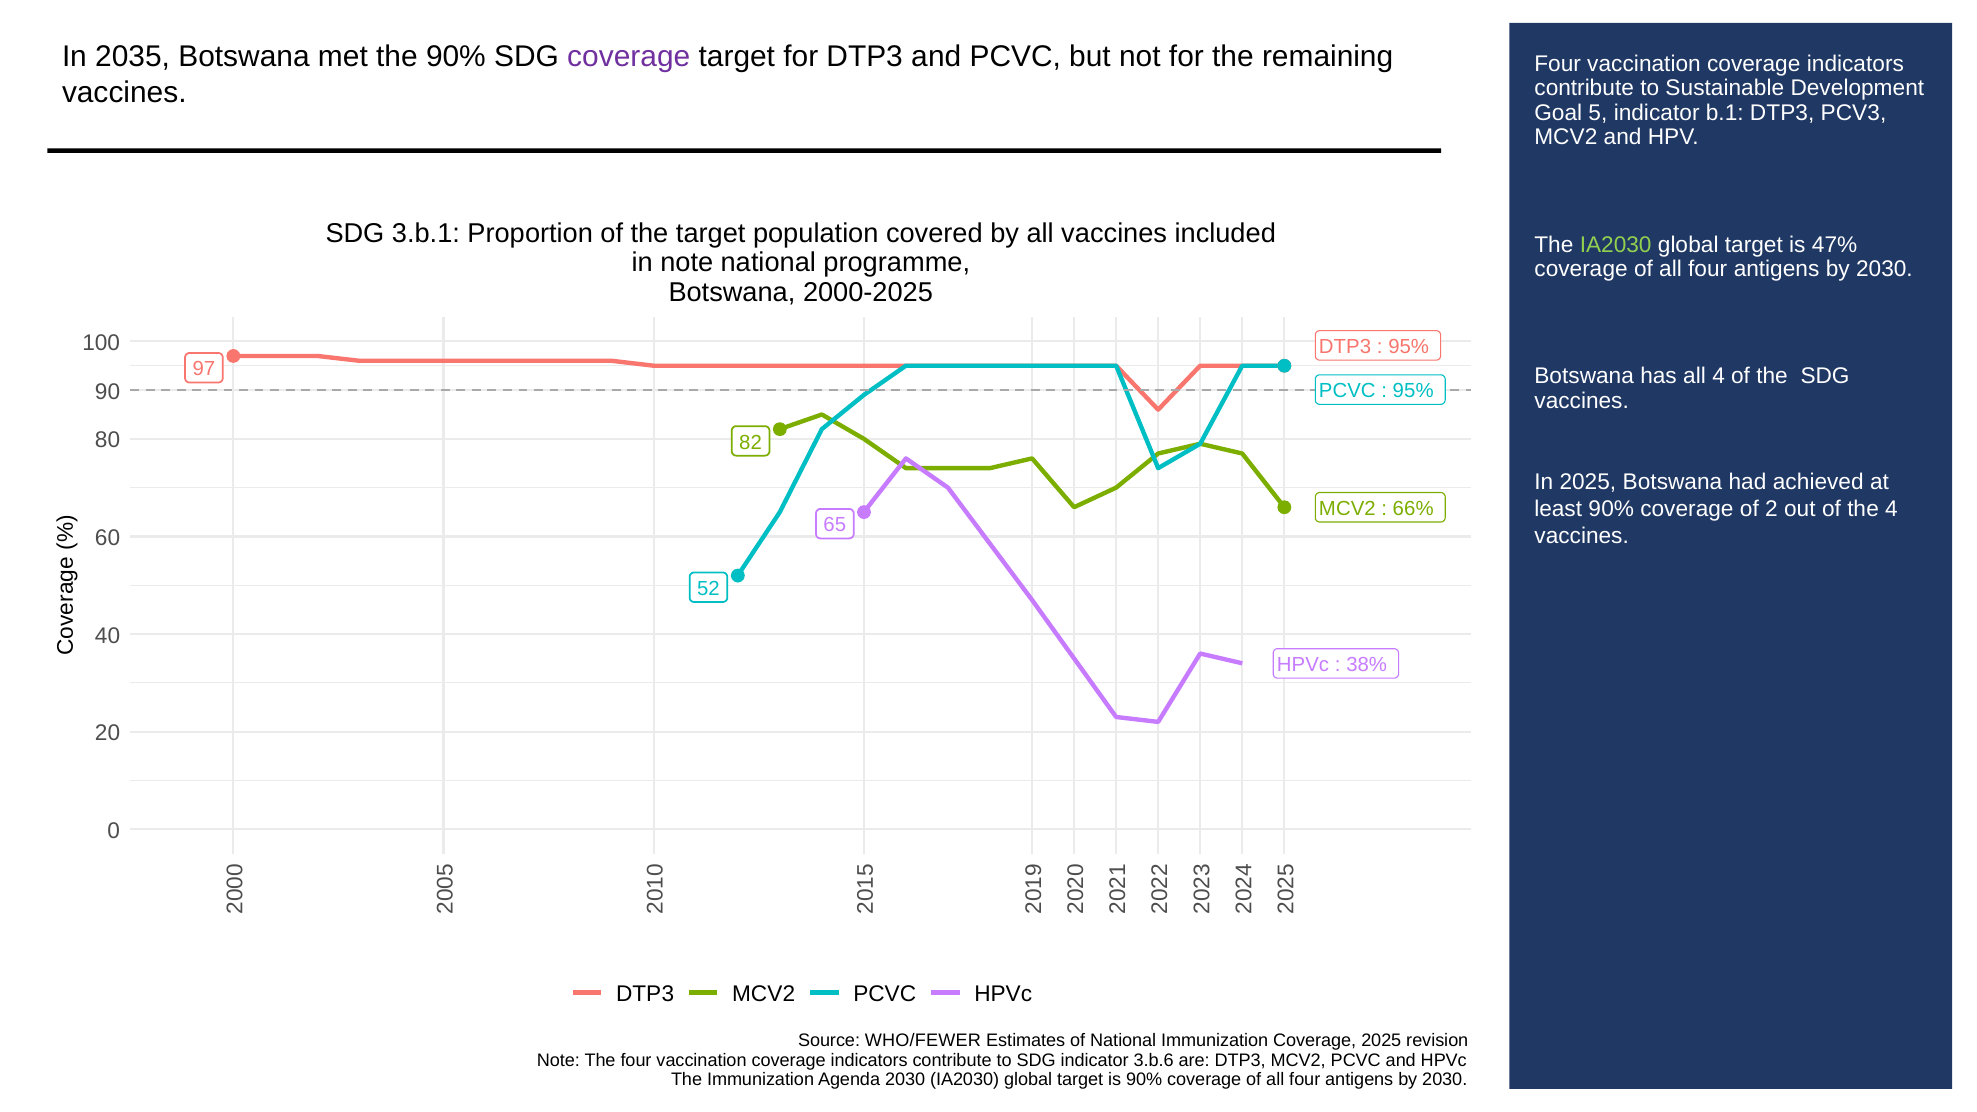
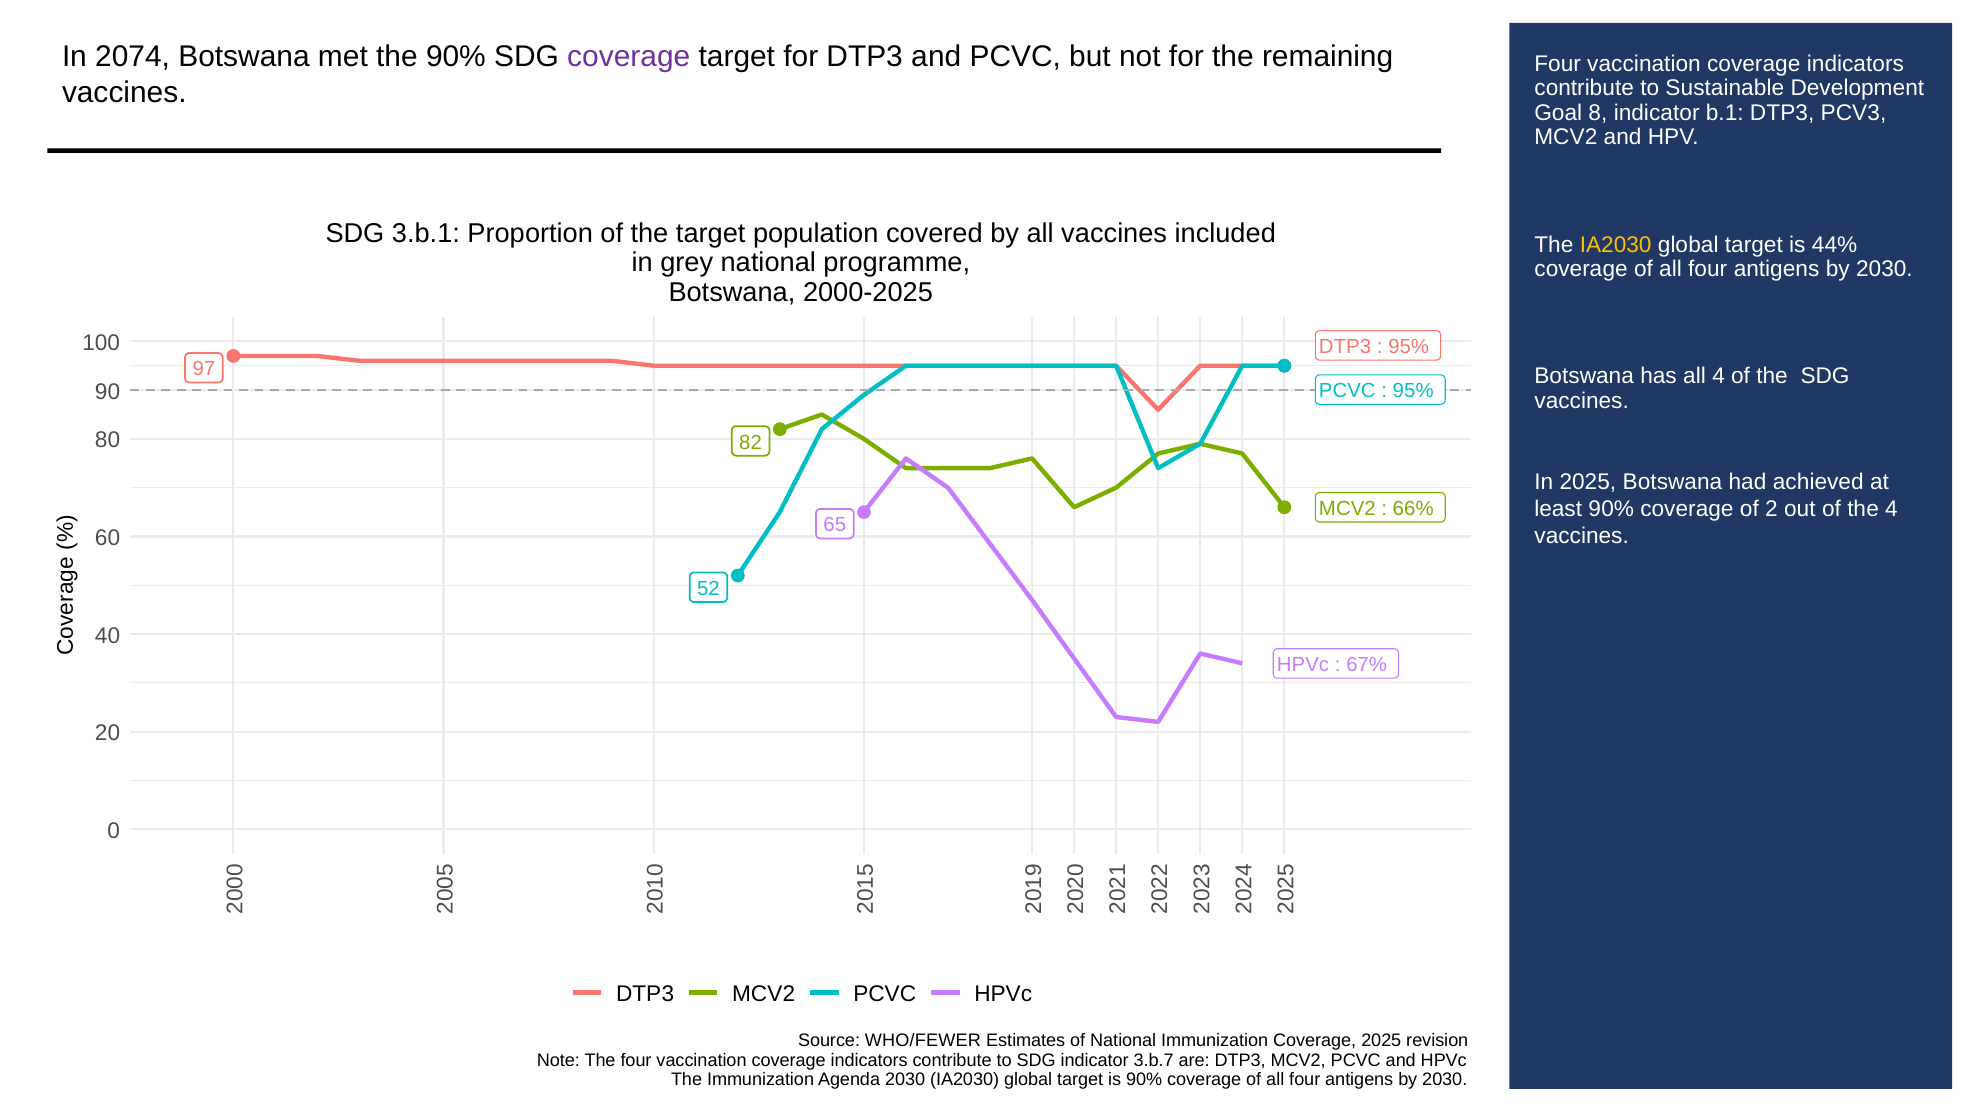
2035: 2035 -> 2074
Goal 5: 5 -> 8
IA2030 at (1616, 245) colour: light green -> yellow
47%: 47% -> 44%
in note: note -> grey
38%: 38% -> 67%
3.b.6: 3.b.6 -> 3.b.7
